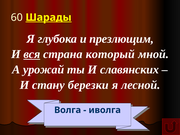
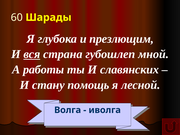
Шарады underline: present -> none
который: который -> губошлеп
урожай: урожай -> работы
березки: березки -> помощь
